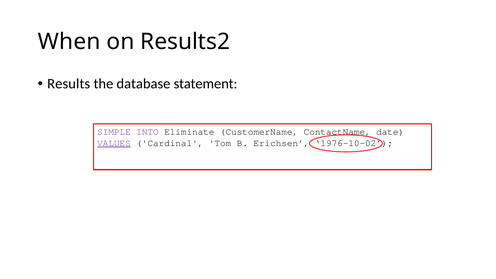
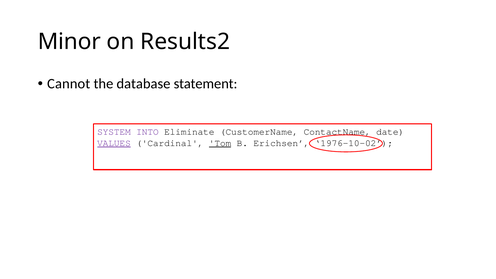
When: When -> Minor
Results: Results -> Cannot
SIMPLE: SIMPLE -> SYSTEM
Tom underline: none -> present
